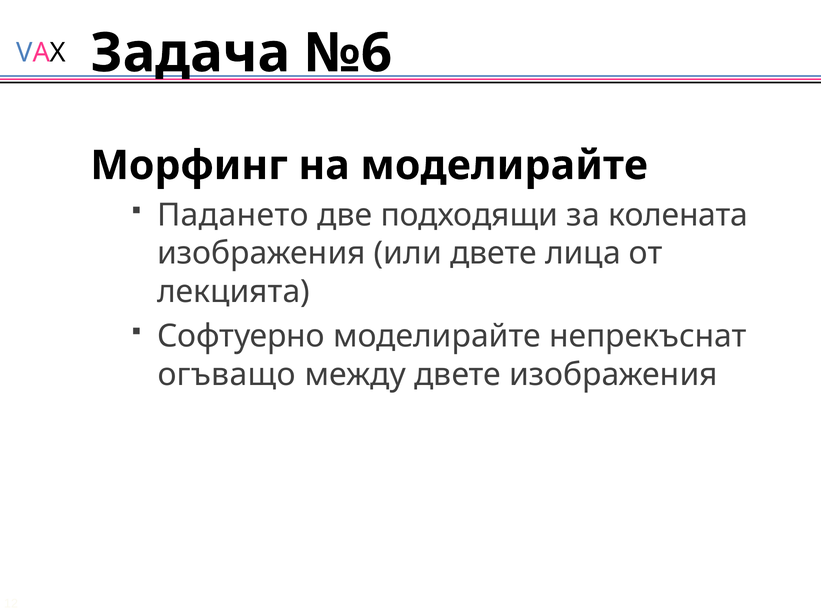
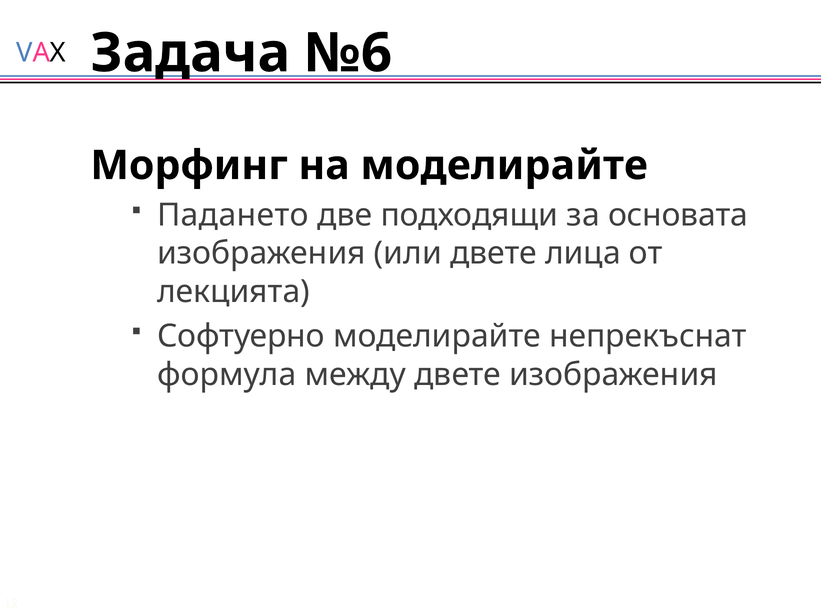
колената: колената -> основата
огъващо: огъващо -> формула
